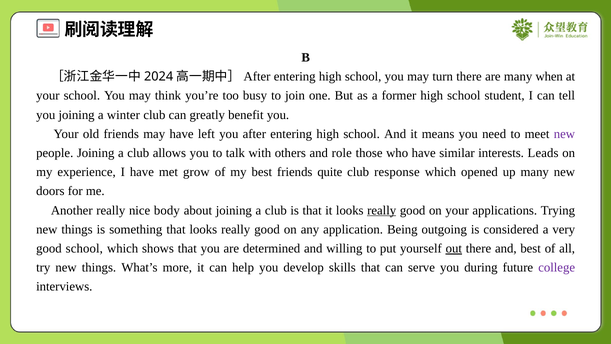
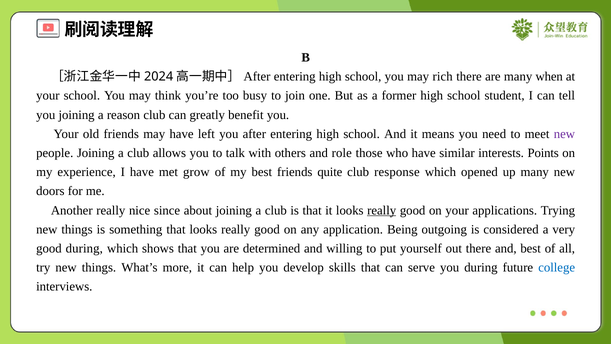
turn: turn -> rich
winter: winter -> reason
Leads: Leads -> Points
body: body -> since
good school: school -> during
out underline: present -> none
college colour: purple -> blue
